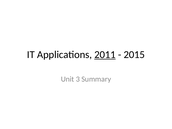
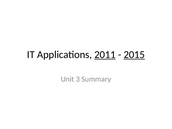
2015 underline: none -> present
